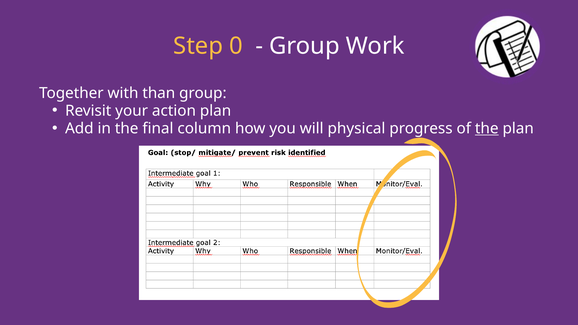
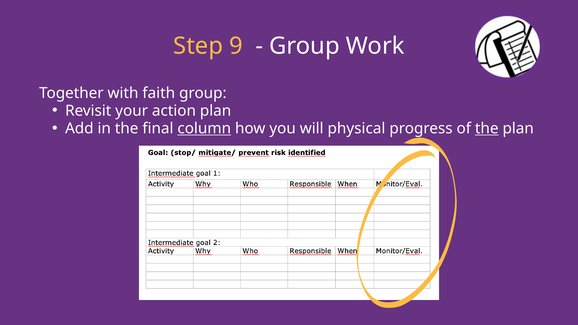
0: 0 -> 9
than: than -> faith
column underline: none -> present
